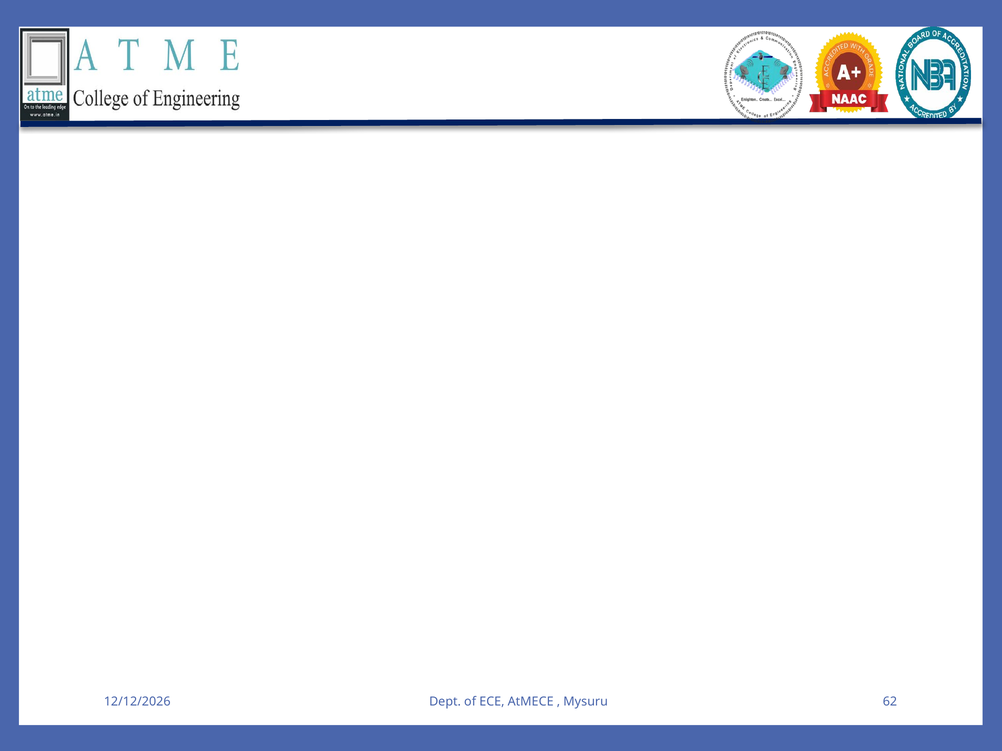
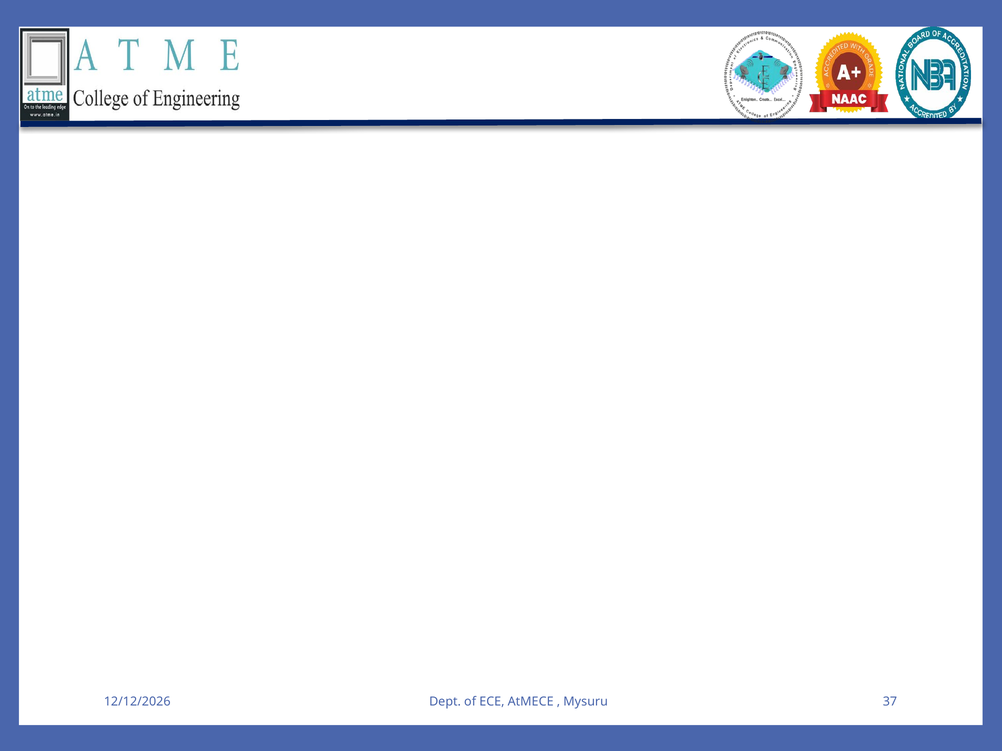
62: 62 -> 37
